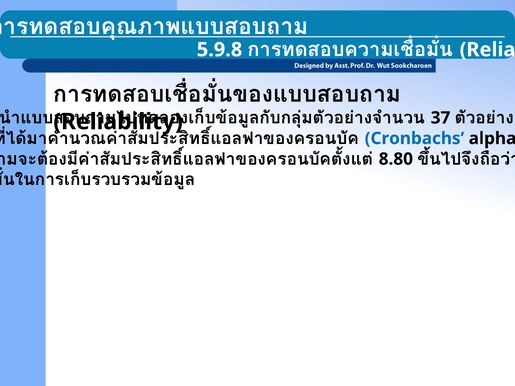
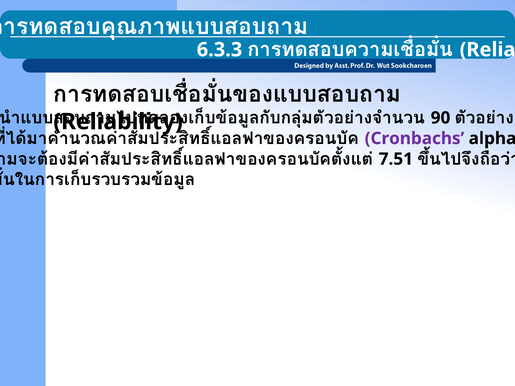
5.9.8: 5.9.8 -> 6.3.3
37: 37 -> 90
Cronbachs colour: blue -> purple
8.80: 8.80 -> 7.51
